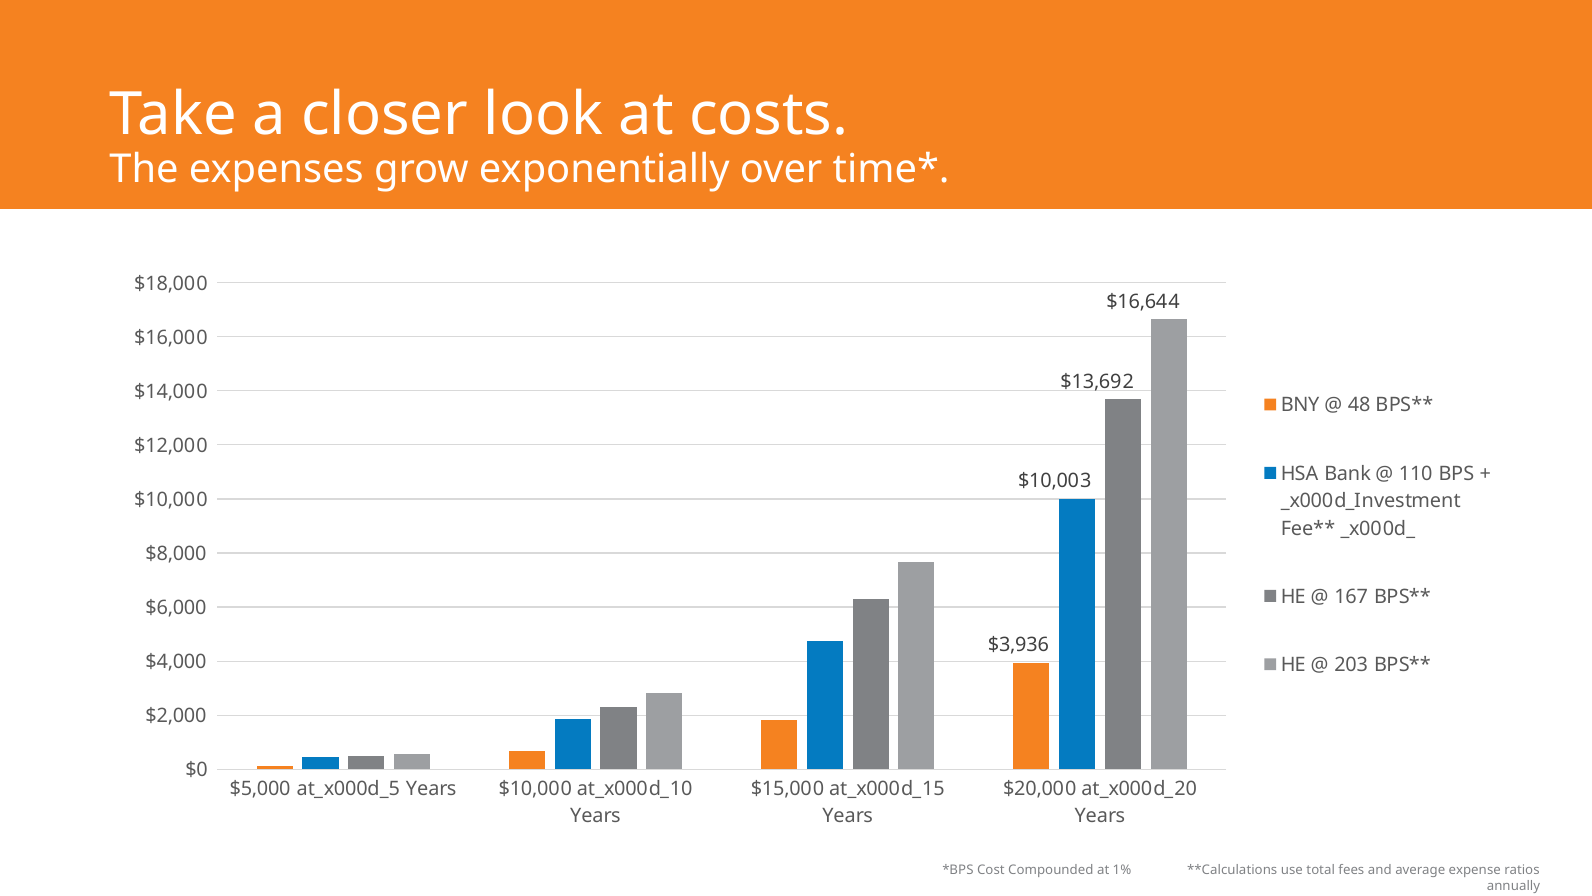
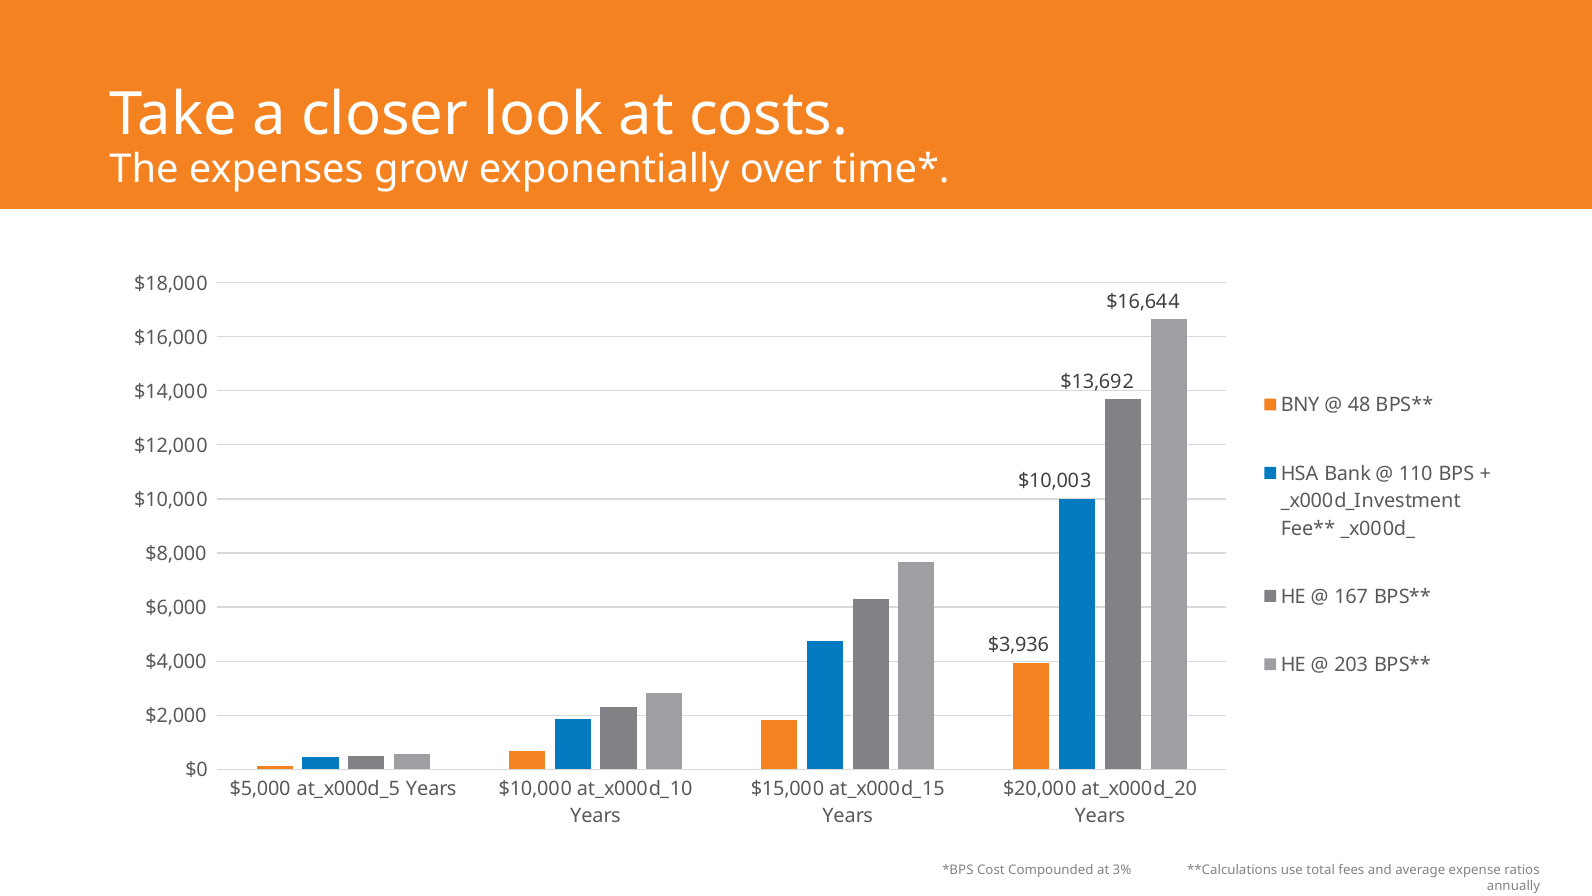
1%: 1% -> 3%
